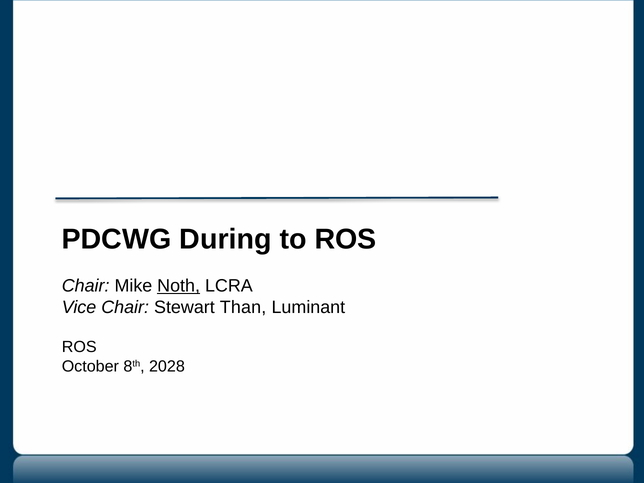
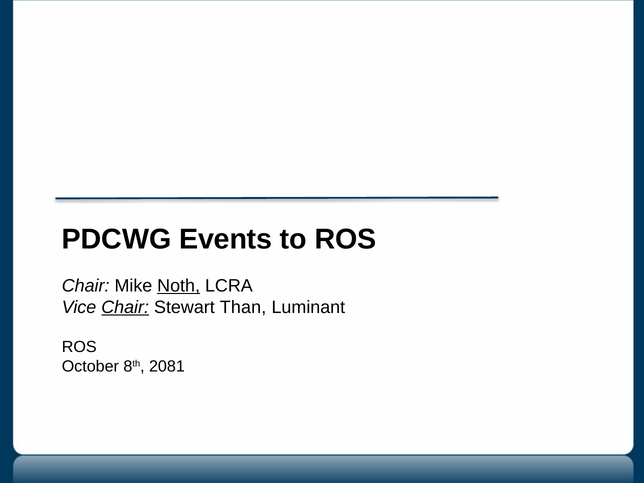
During: During -> Events
Chair at (125, 307) underline: none -> present
2028: 2028 -> 2081
